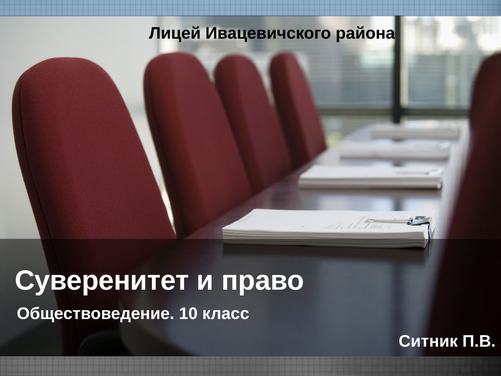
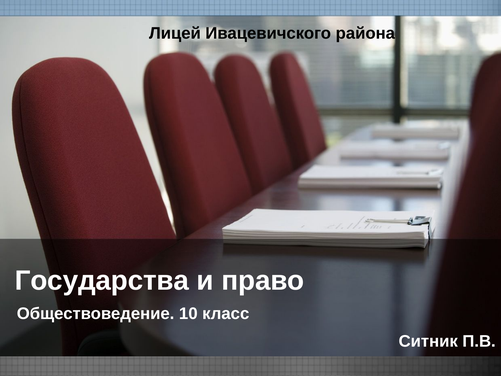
Суверенитет: Суверенитет -> Государства
